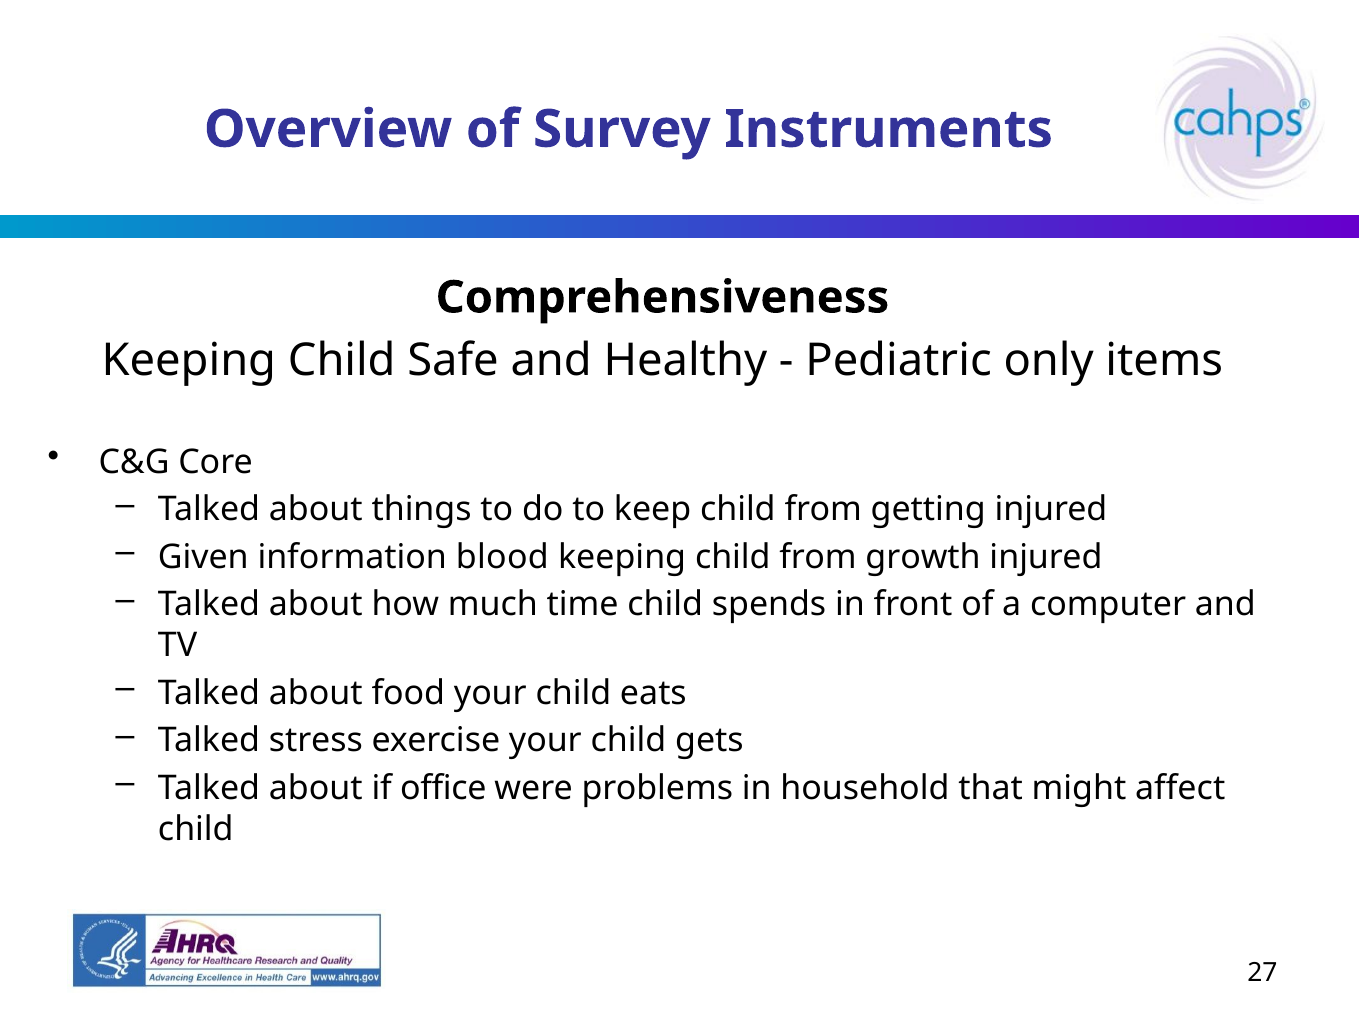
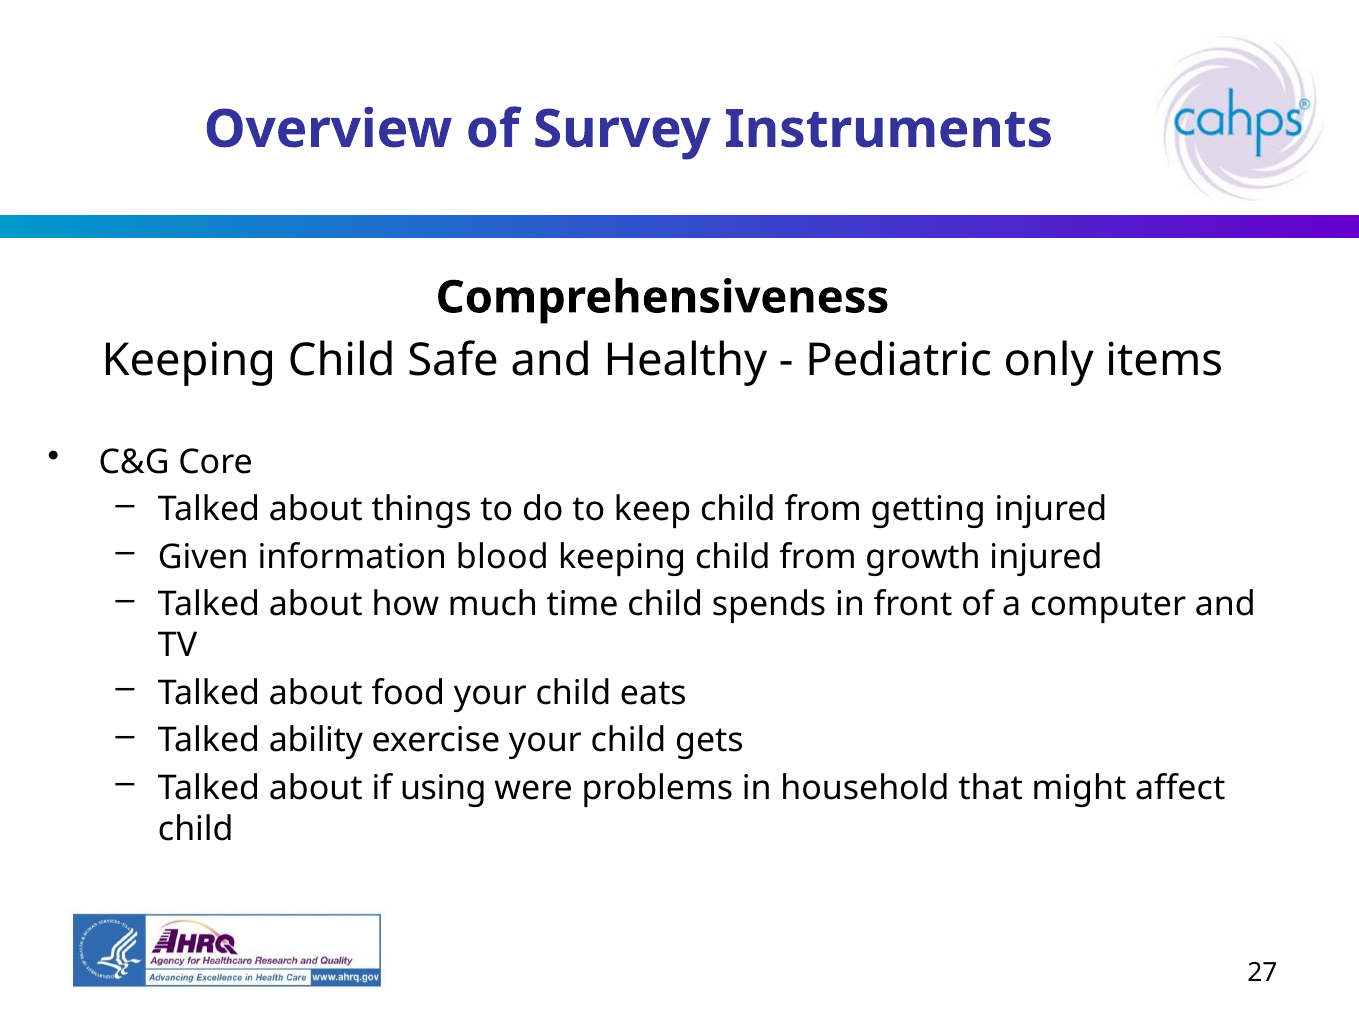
stress: stress -> ability
office: office -> using
